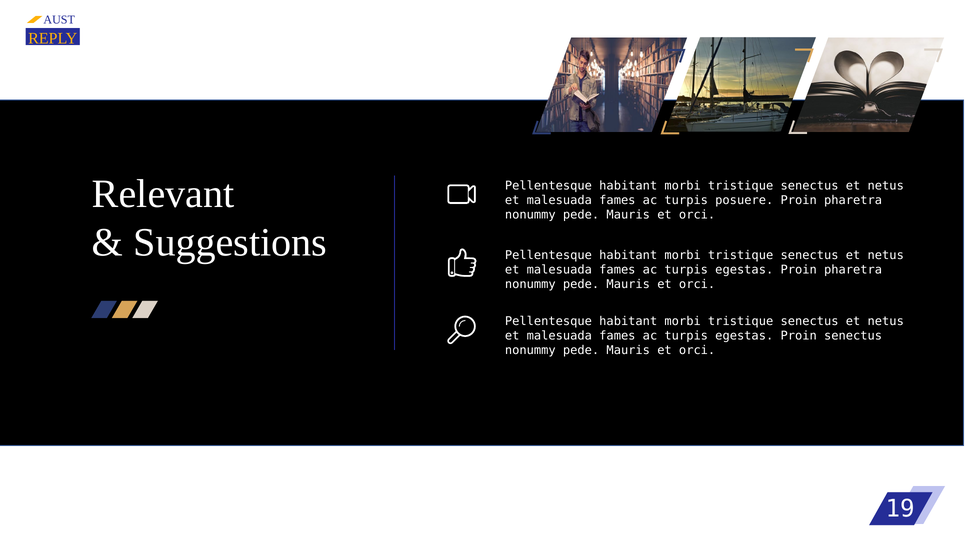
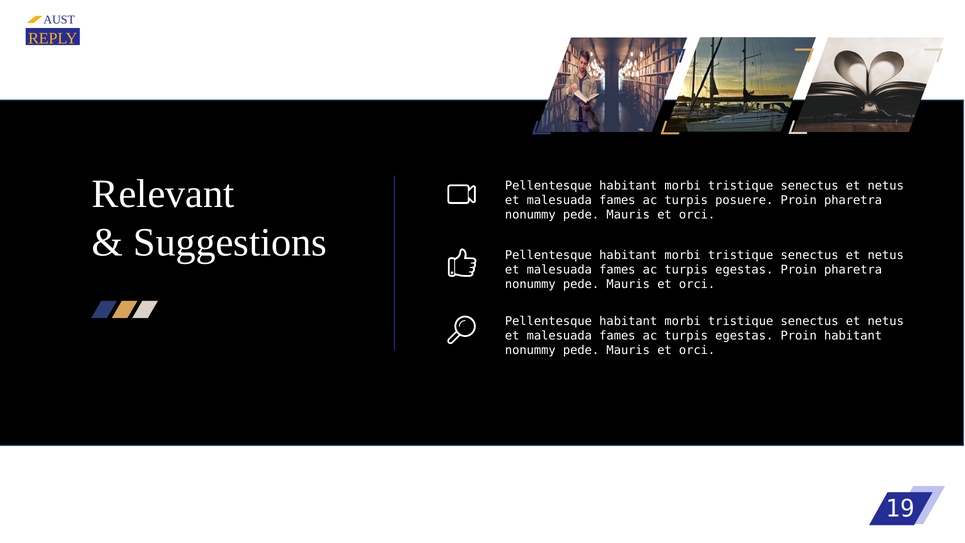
Proin senectus: senectus -> habitant
